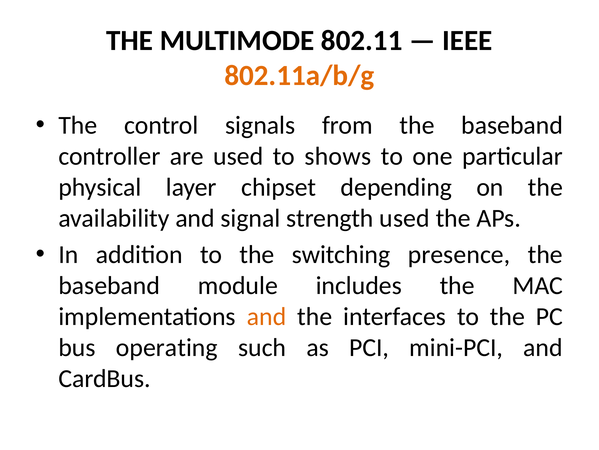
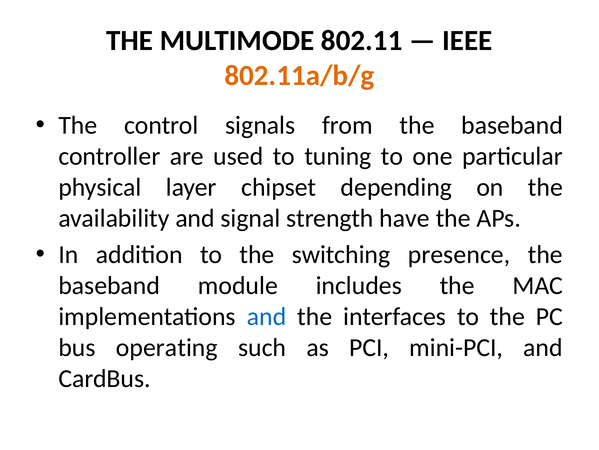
shows: shows -> tuning
strength used: used -> have
and at (267, 316) colour: orange -> blue
